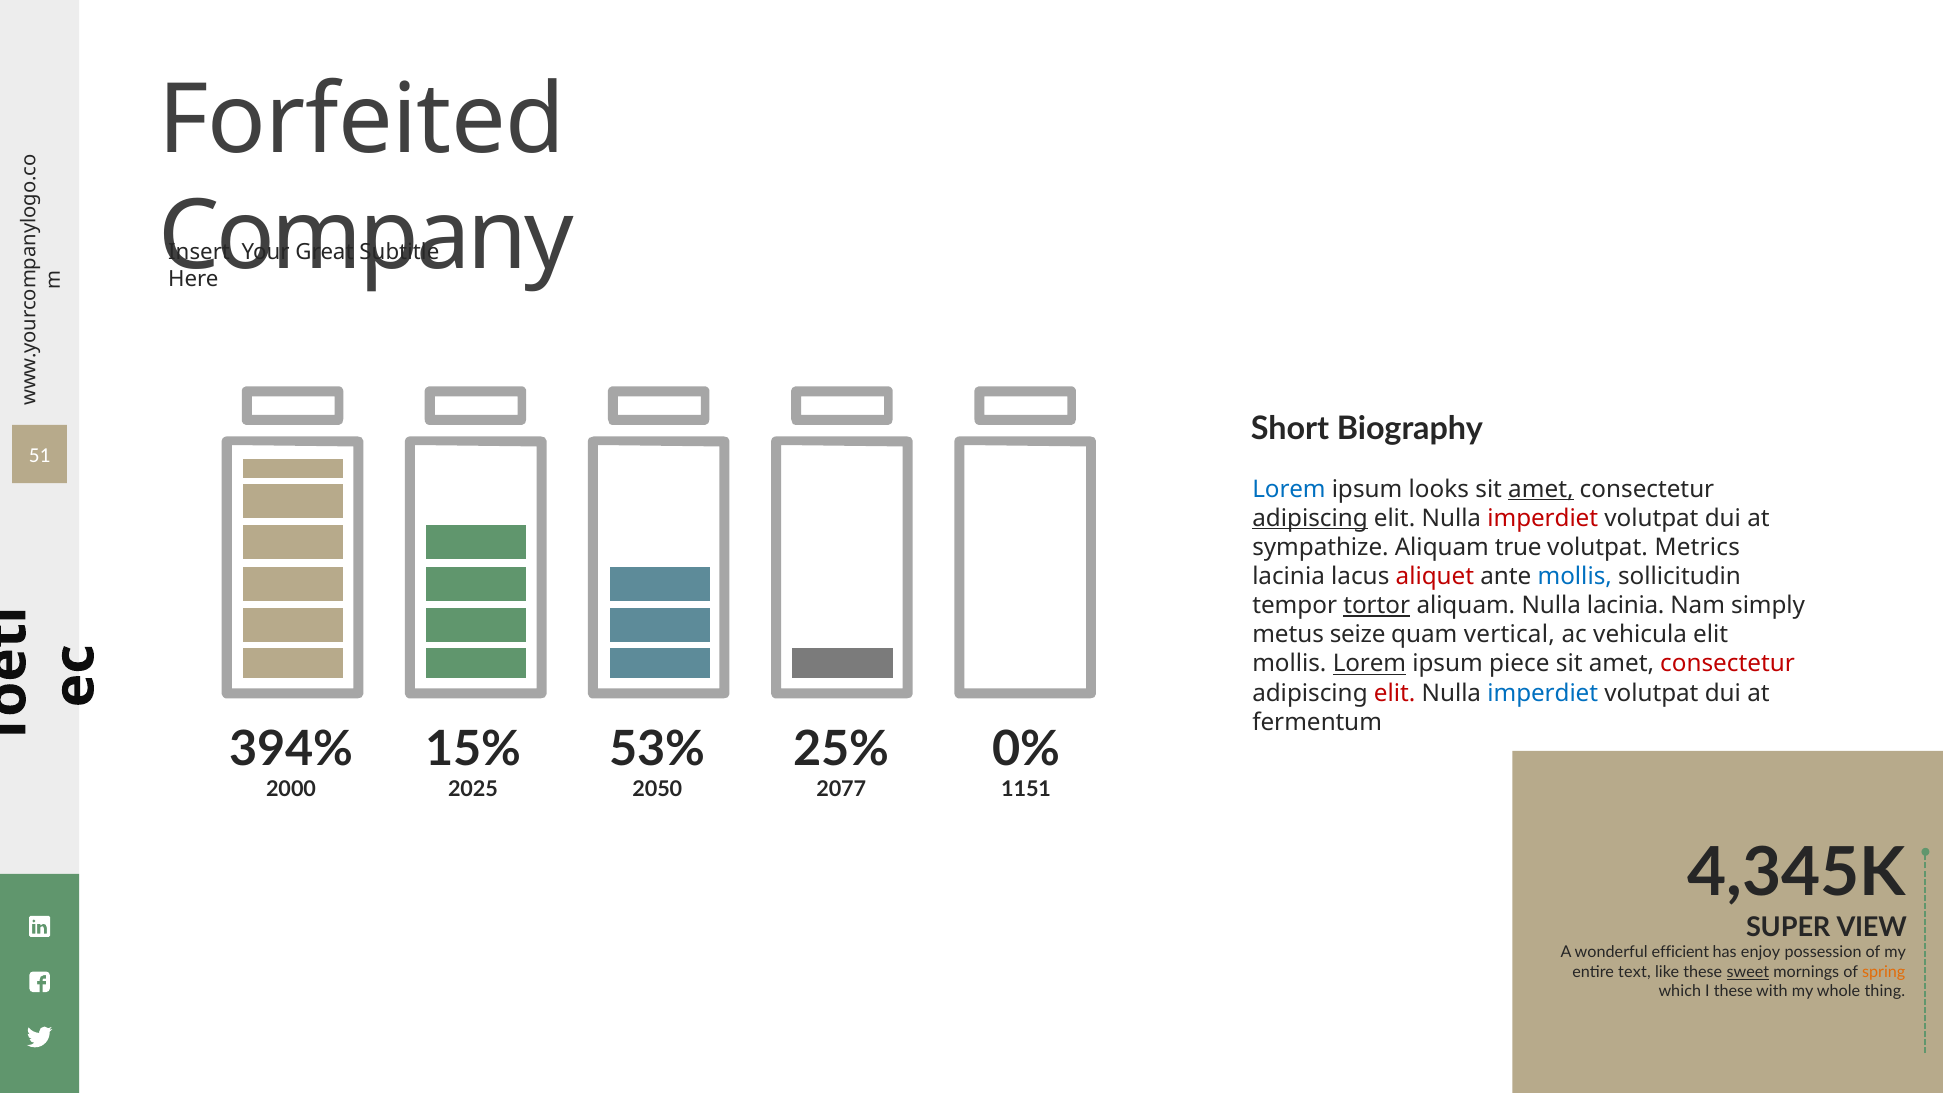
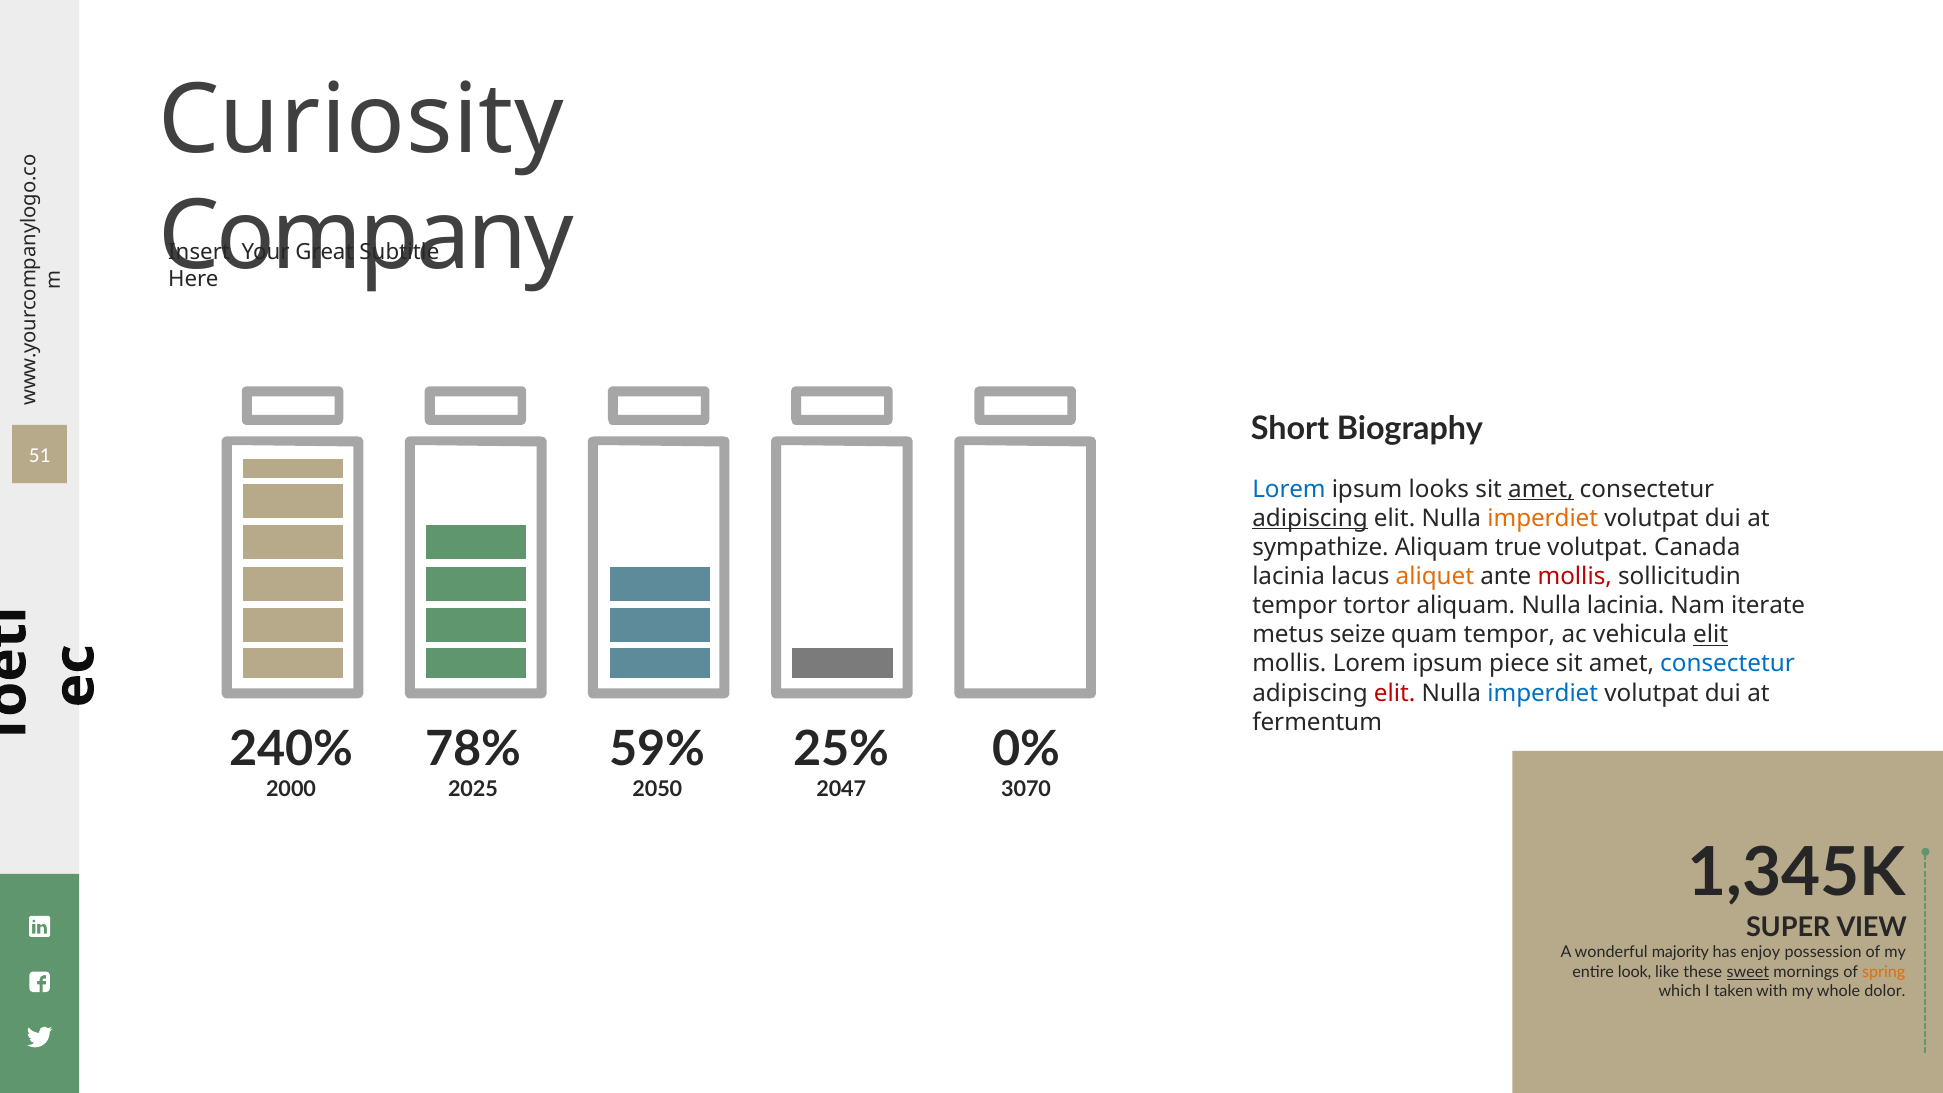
Forfeited: Forfeited -> Curiosity
imperdiet at (1543, 518) colour: red -> orange
Metrics: Metrics -> Canada
aliquet colour: red -> orange
mollis at (1575, 576) colour: blue -> red
tortor underline: present -> none
simply: simply -> iterate
quam vertical: vertical -> tempor
elit at (1711, 635) underline: none -> present
Lorem at (1369, 664) underline: present -> none
consectetur at (1728, 664) colour: red -> blue
394%: 394% -> 240%
15%: 15% -> 78%
53%: 53% -> 59%
2077: 2077 -> 2047
1151: 1151 -> 3070
4,345K: 4,345K -> 1,345K
efficient: efficient -> majority
text: text -> look
I these: these -> taken
thing: thing -> dolor
